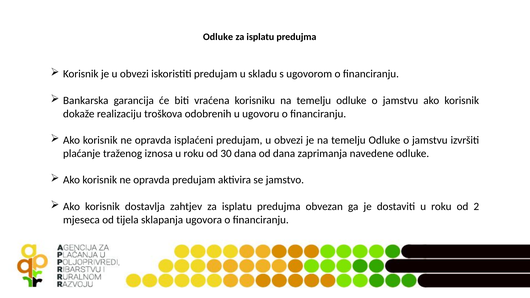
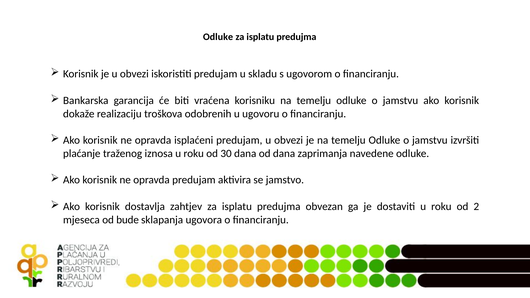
tijela: tijela -> bude
